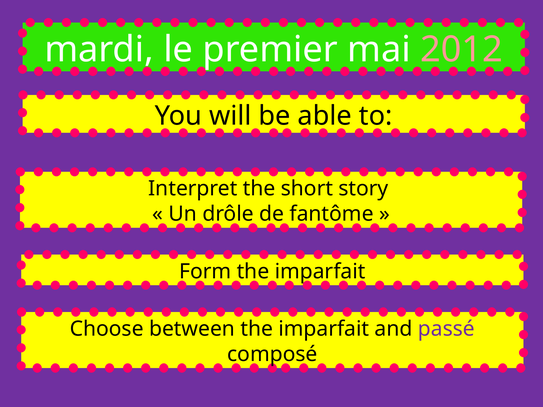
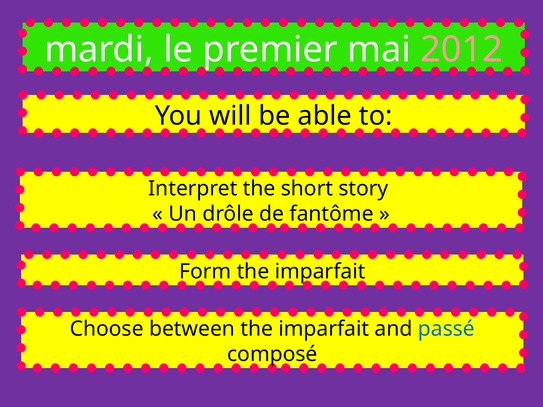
passé colour: purple -> blue
